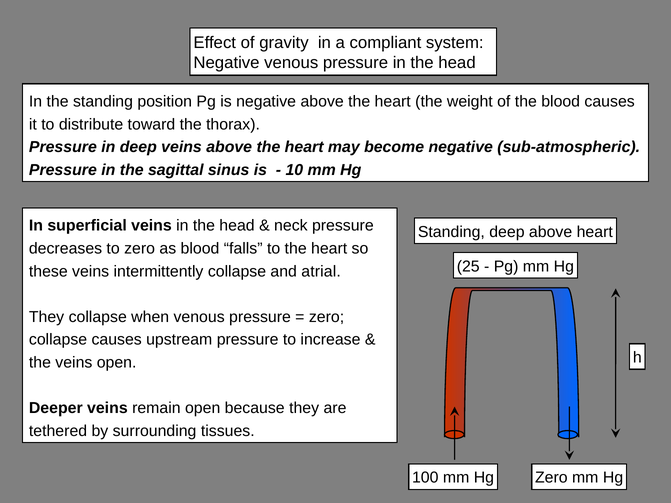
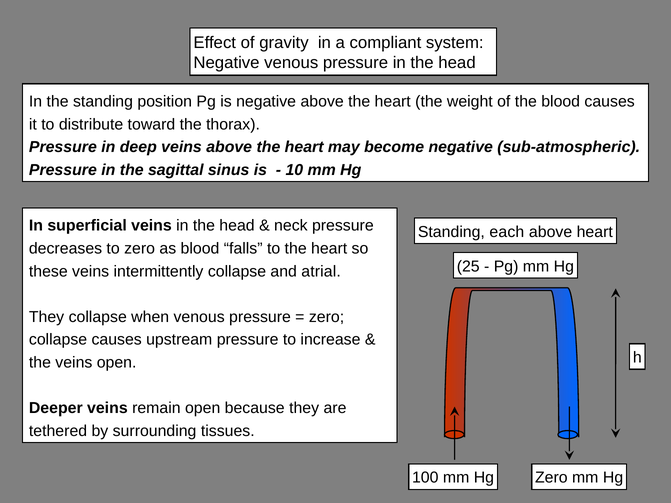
Standing deep: deep -> each
